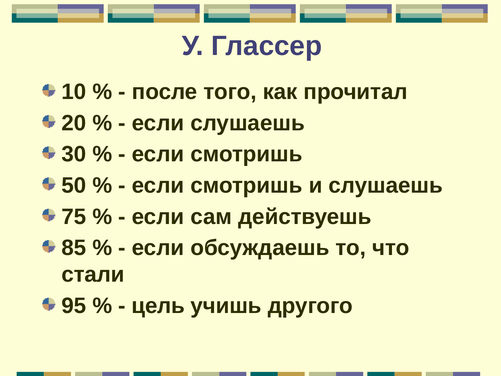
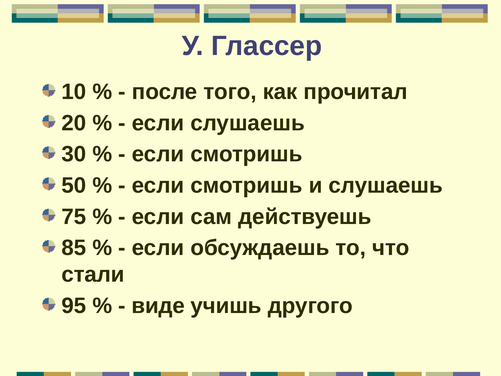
цель: цель -> виде
